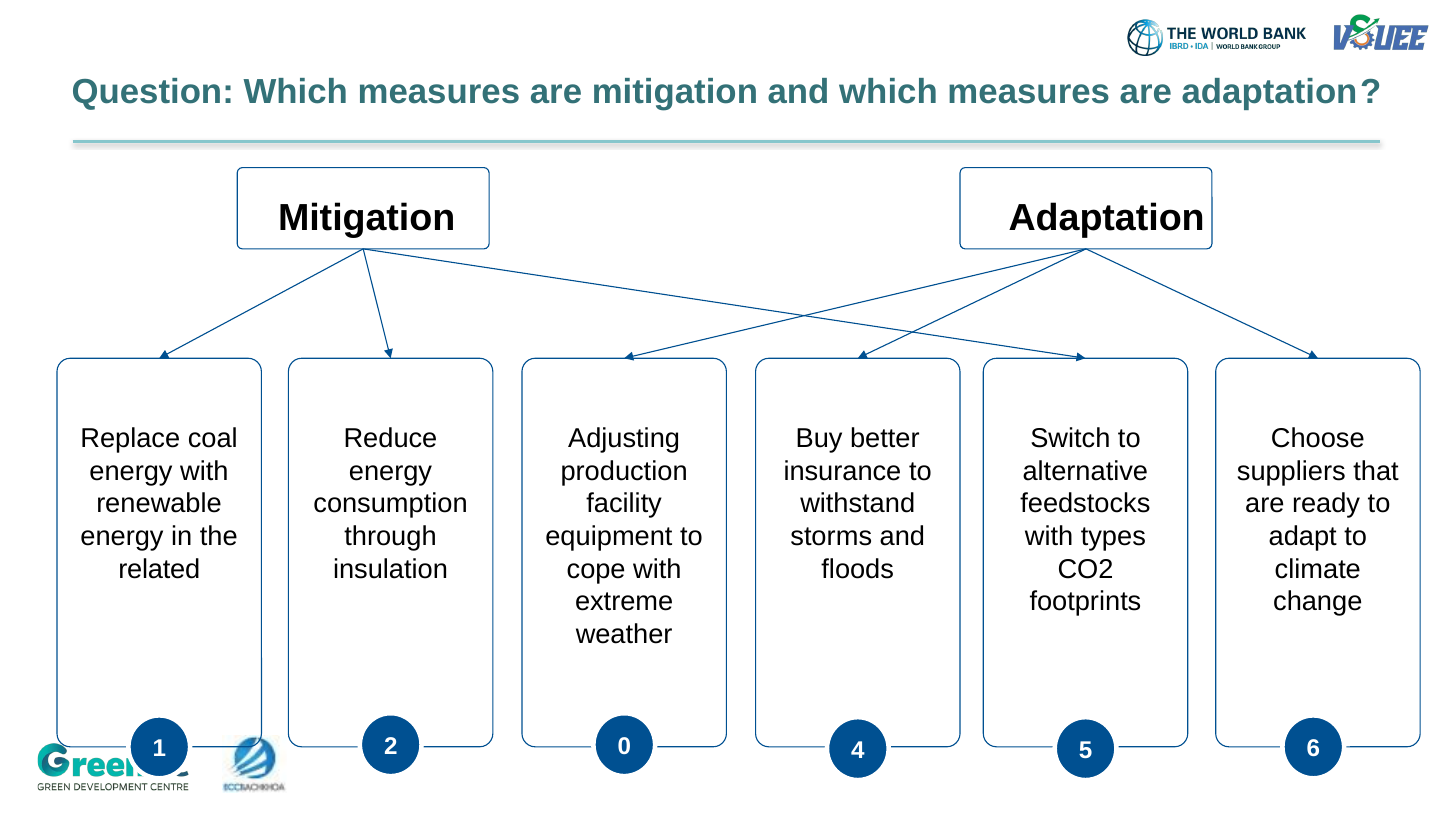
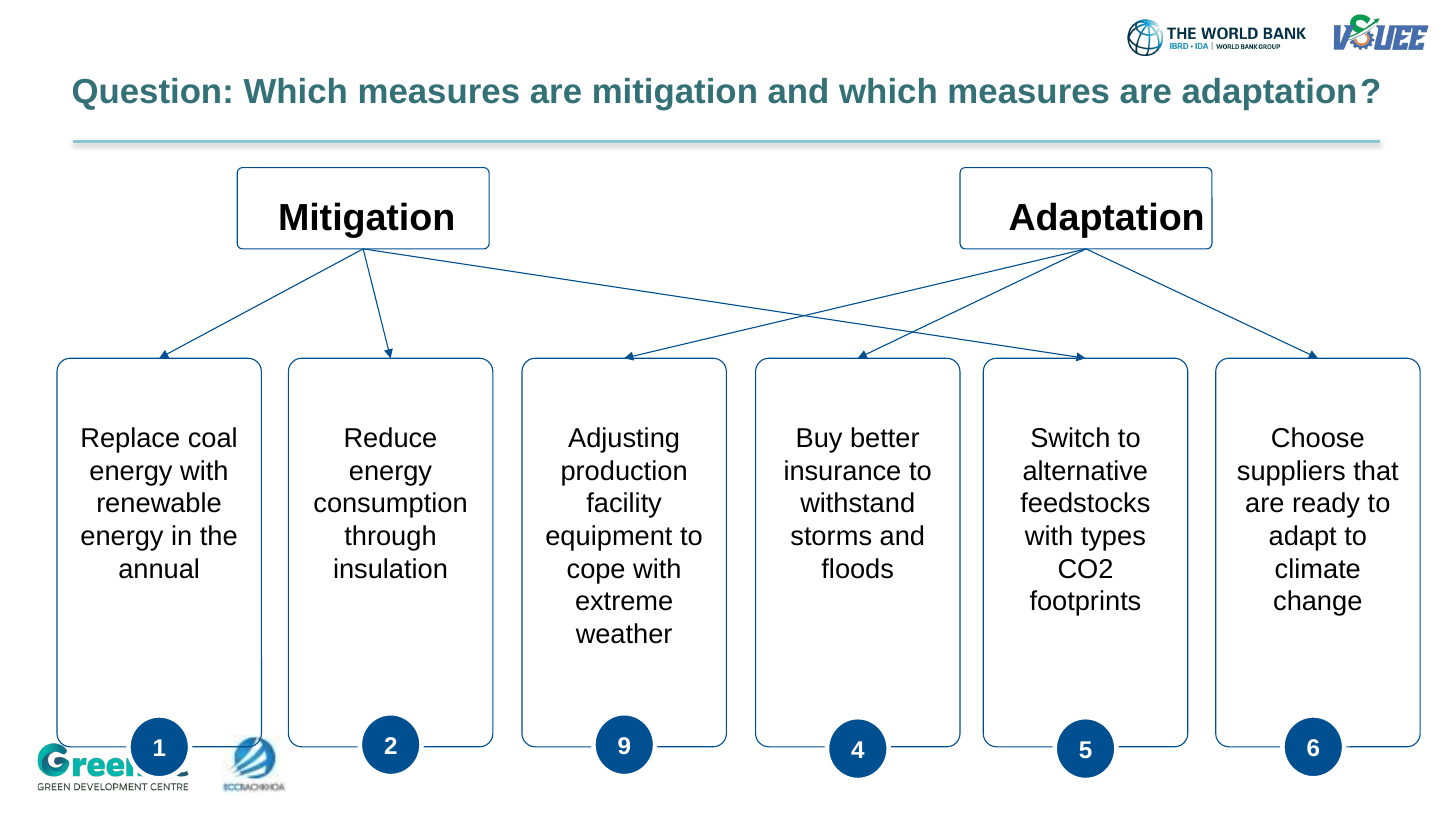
related: related -> annual
0: 0 -> 9
